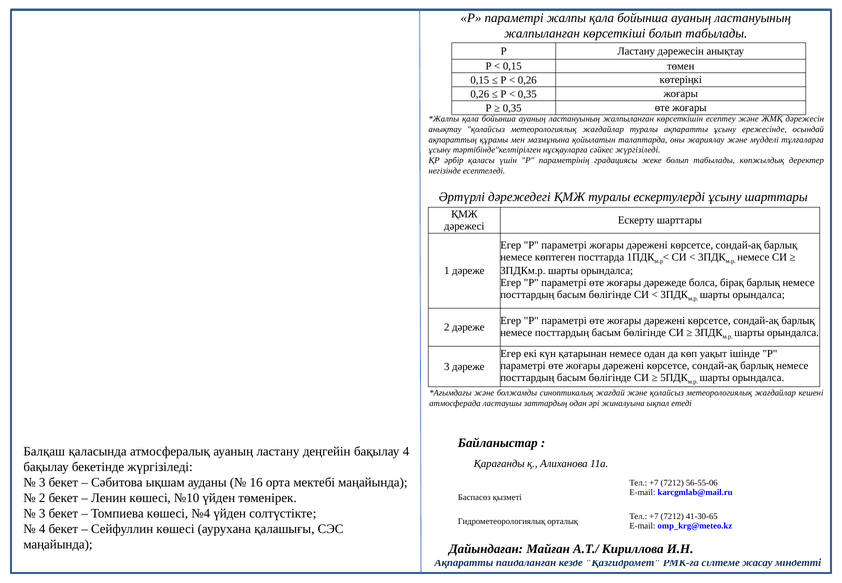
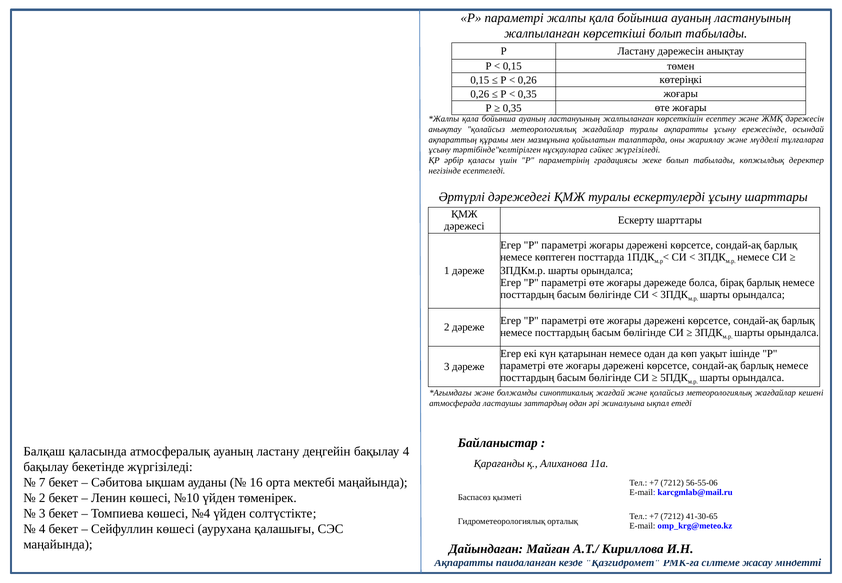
3 at (42, 482): 3 -> 7
